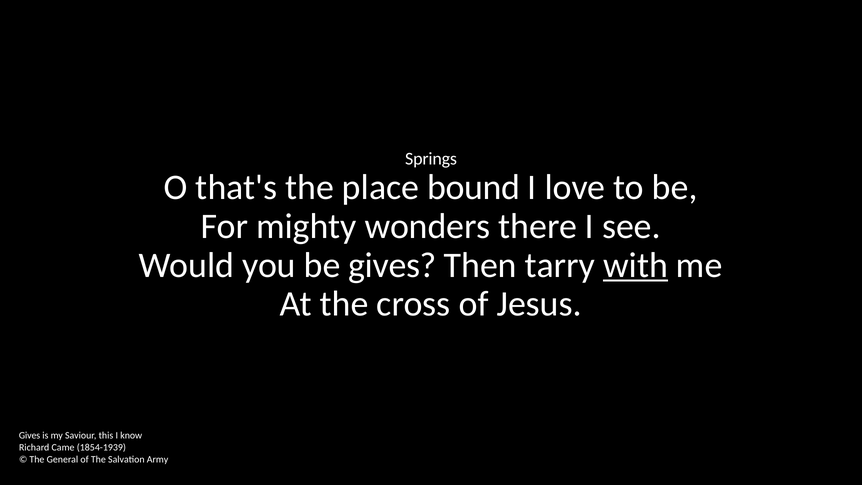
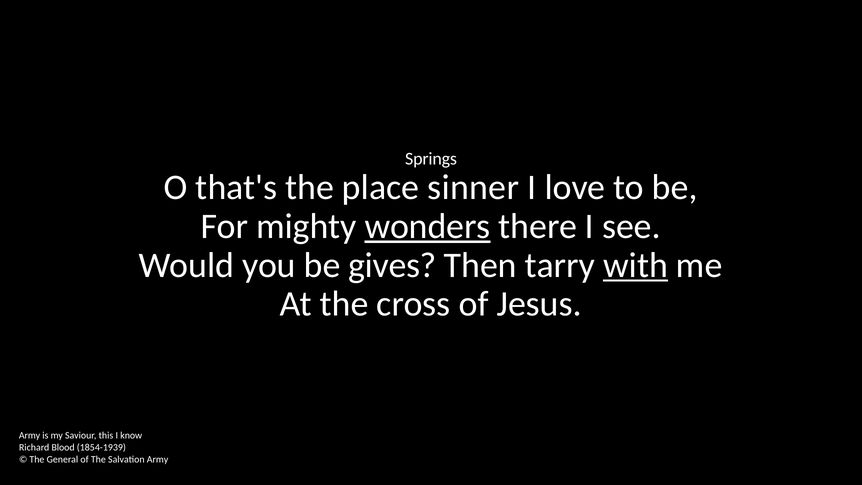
bound: bound -> sinner
wonders underline: none -> present
Gives at (30, 435): Gives -> Army
Came: Came -> Blood
